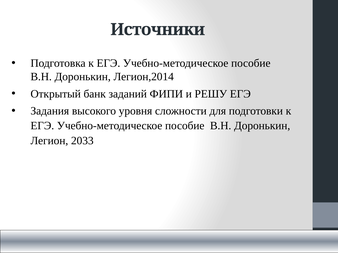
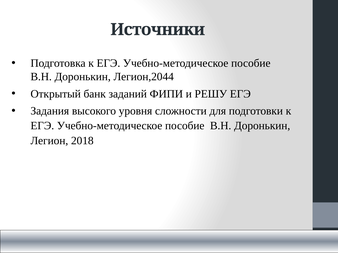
Легион,2014: Легион,2014 -> Легион,2044
2033: 2033 -> 2018
